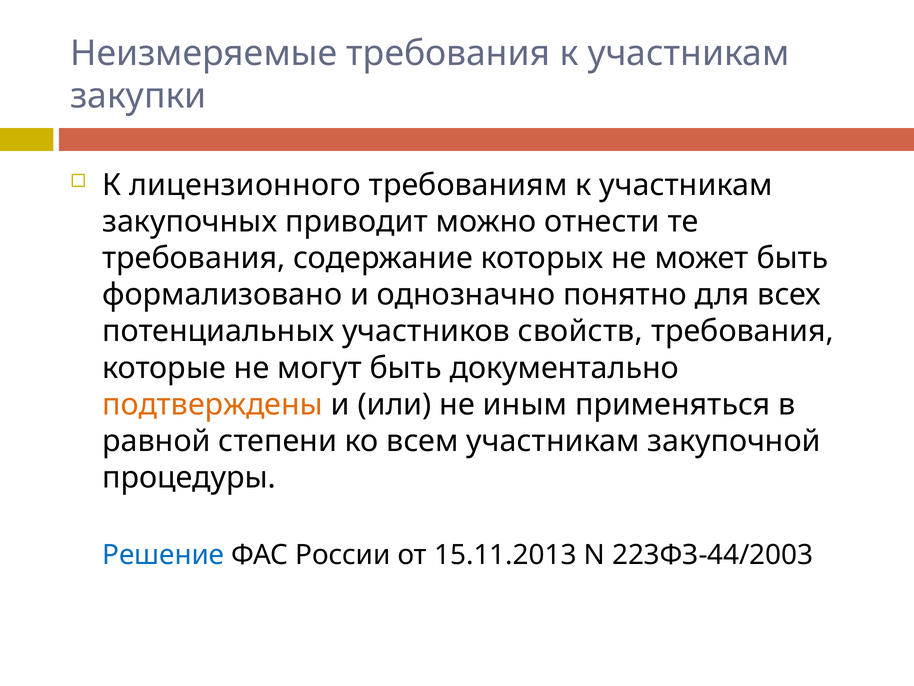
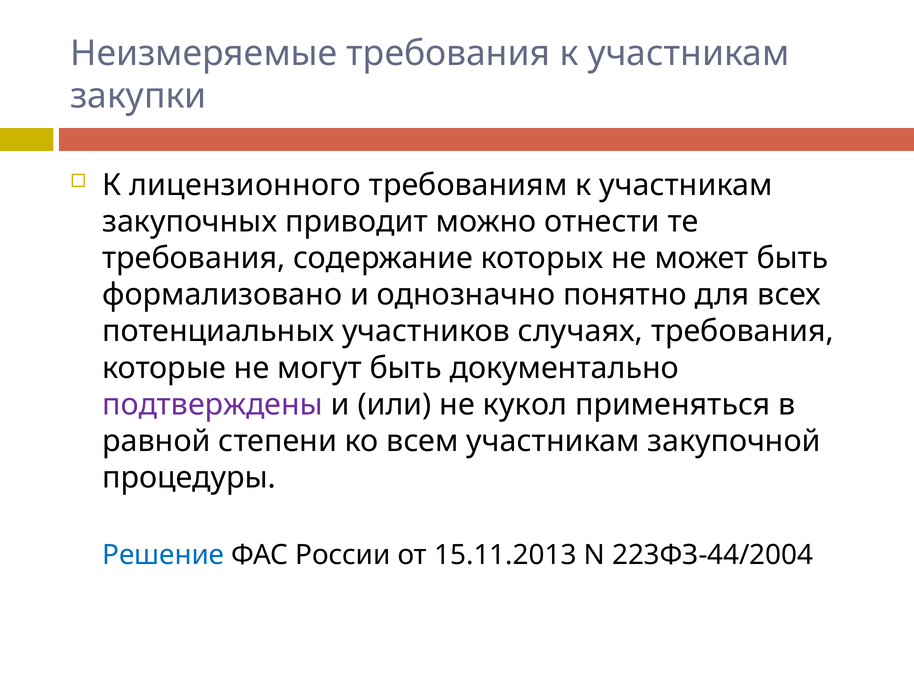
свойств: свойств -> случаях
подтверждены colour: orange -> purple
иным: иным -> кукол
223ФЗ-44/2003: 223ФЗ-44/2003 -> 223ФЗ-44/2004
